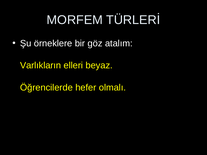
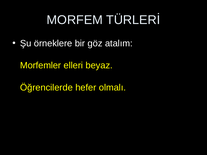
Varlıkların: Varlıkların -> Morfemler
